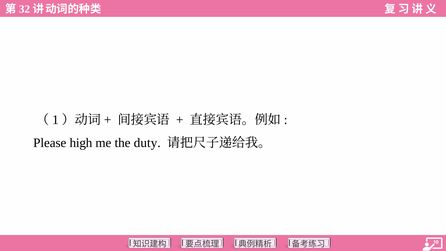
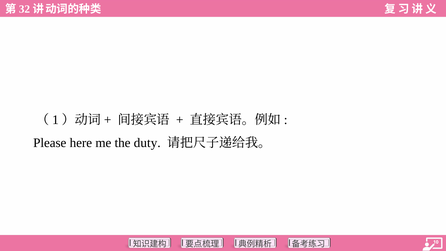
high: high -> here
